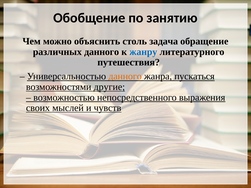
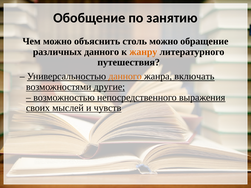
столь задача: задача -> можно
жанру colour: blue -> orange
пускаться: пускаться -> включать
